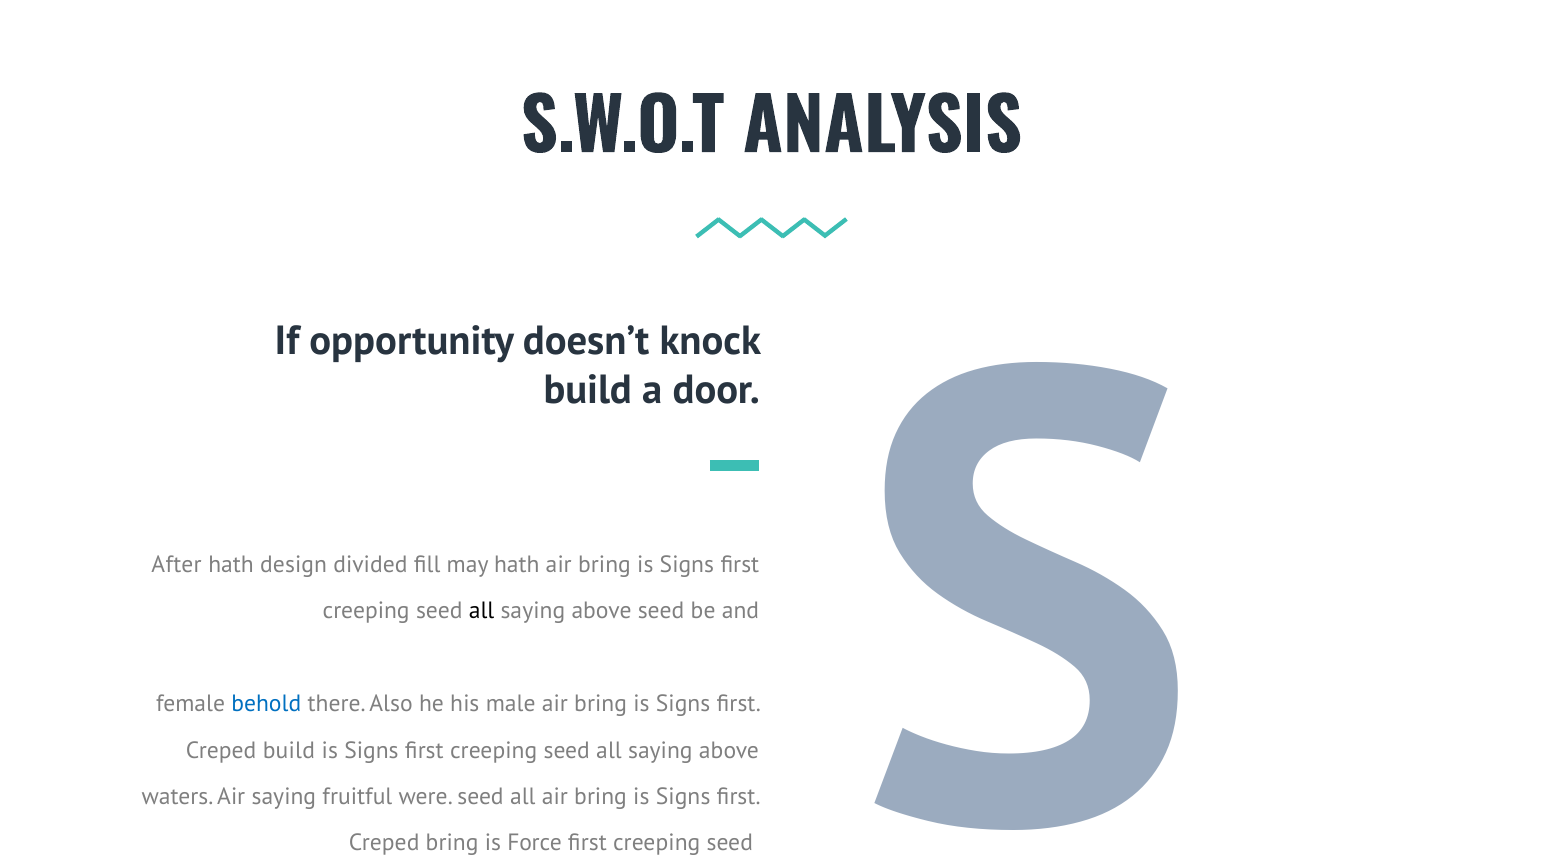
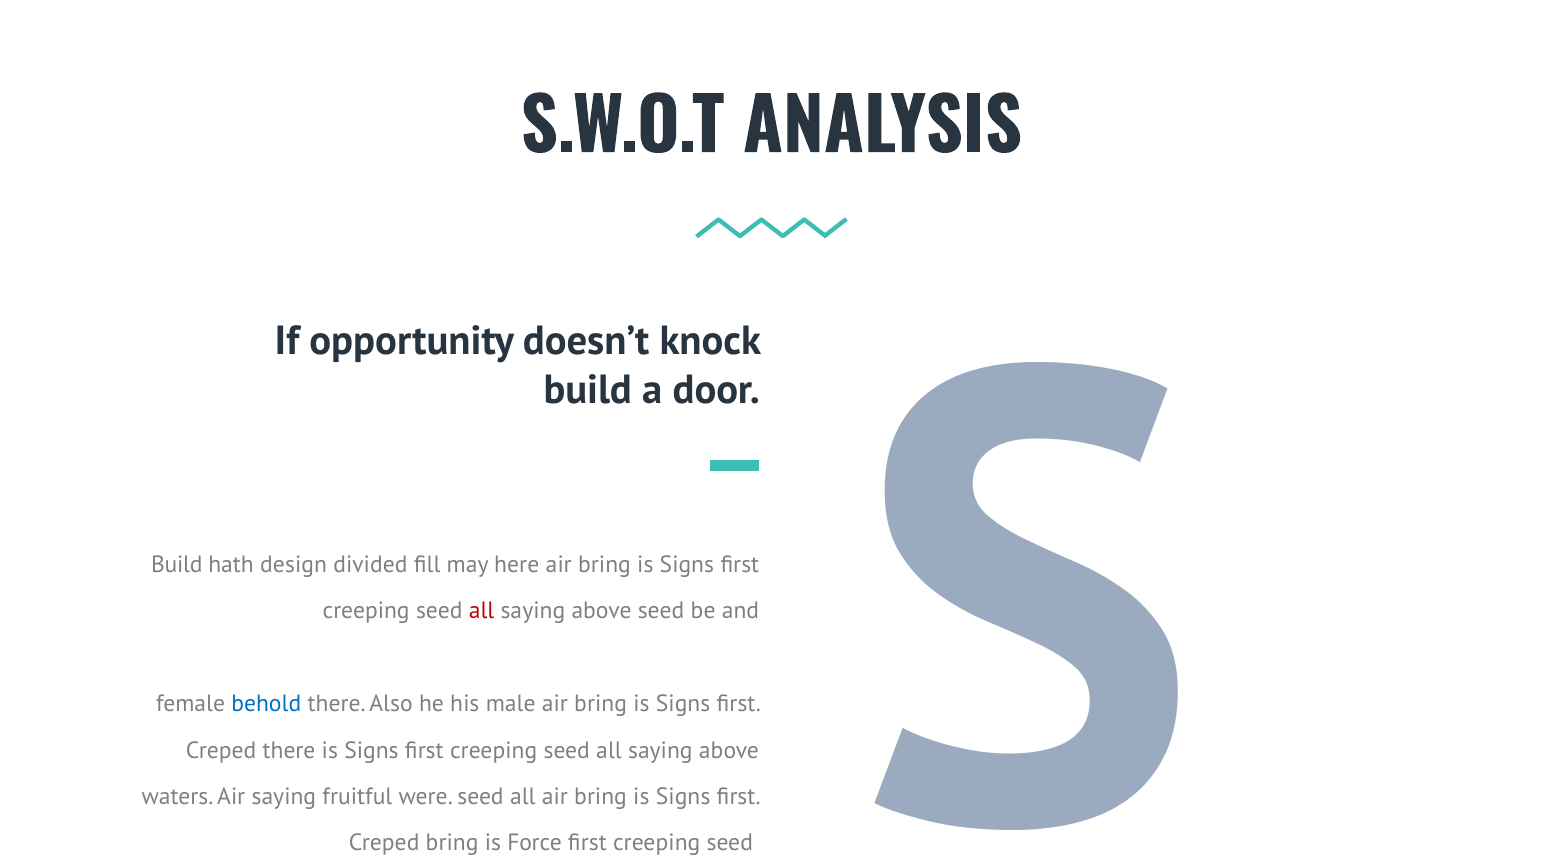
After at (177, 565): After -> Build
may hath: hath -> here
all at (482, 611) colour: black -> red
Creped build: build -> there
